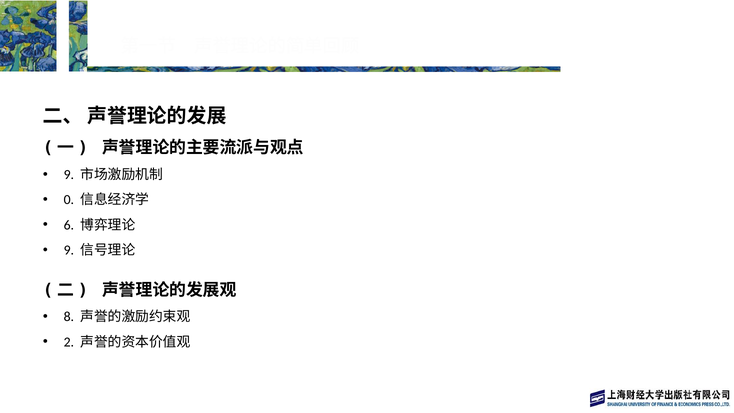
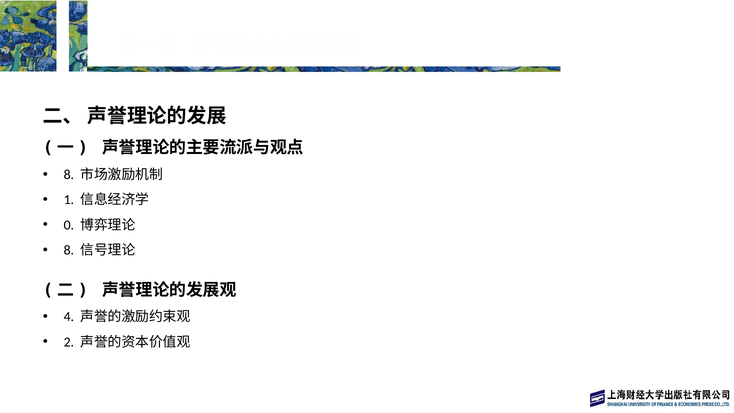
9 at (69, 175): 9 -> 8
0: 0 -> 1
6: 6 -> 0
9 at (69, 250): 9 -> 8
8: 8 -> 4
